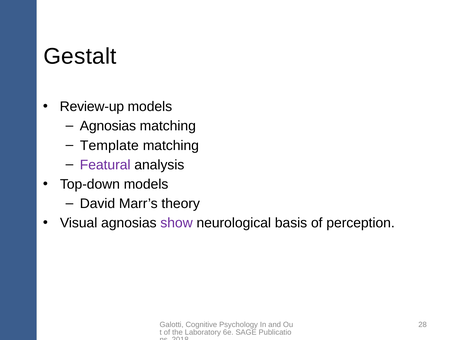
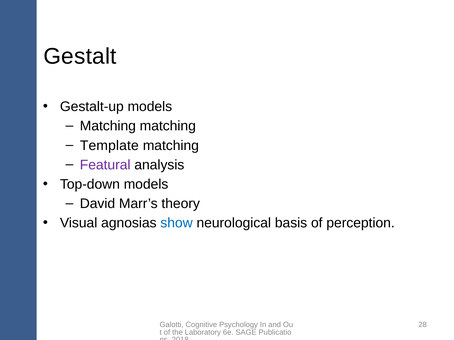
Review-up: Review-up -> Gestalt-up
Agnosias at (108, 126): Agnosias -> Matching
show colour: purple -> blue
